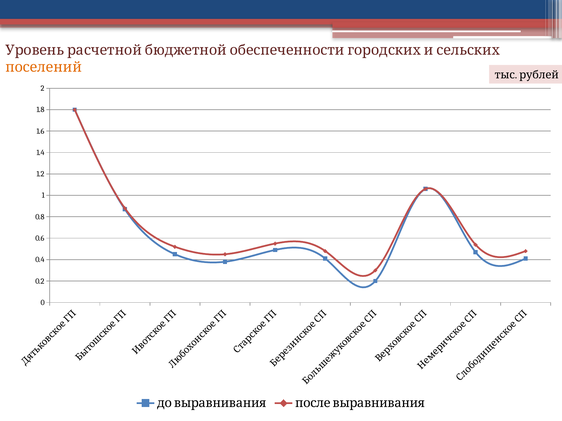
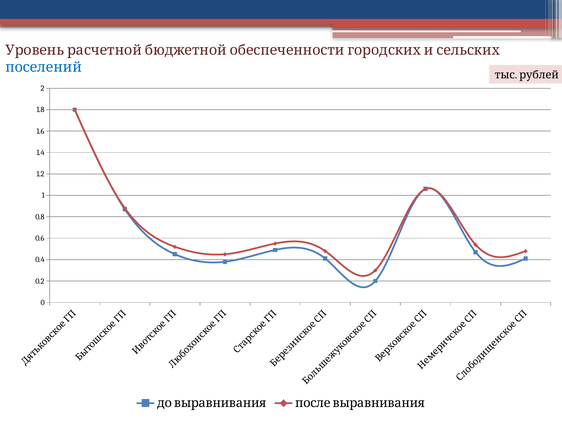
поселений colour: orange -> blue
